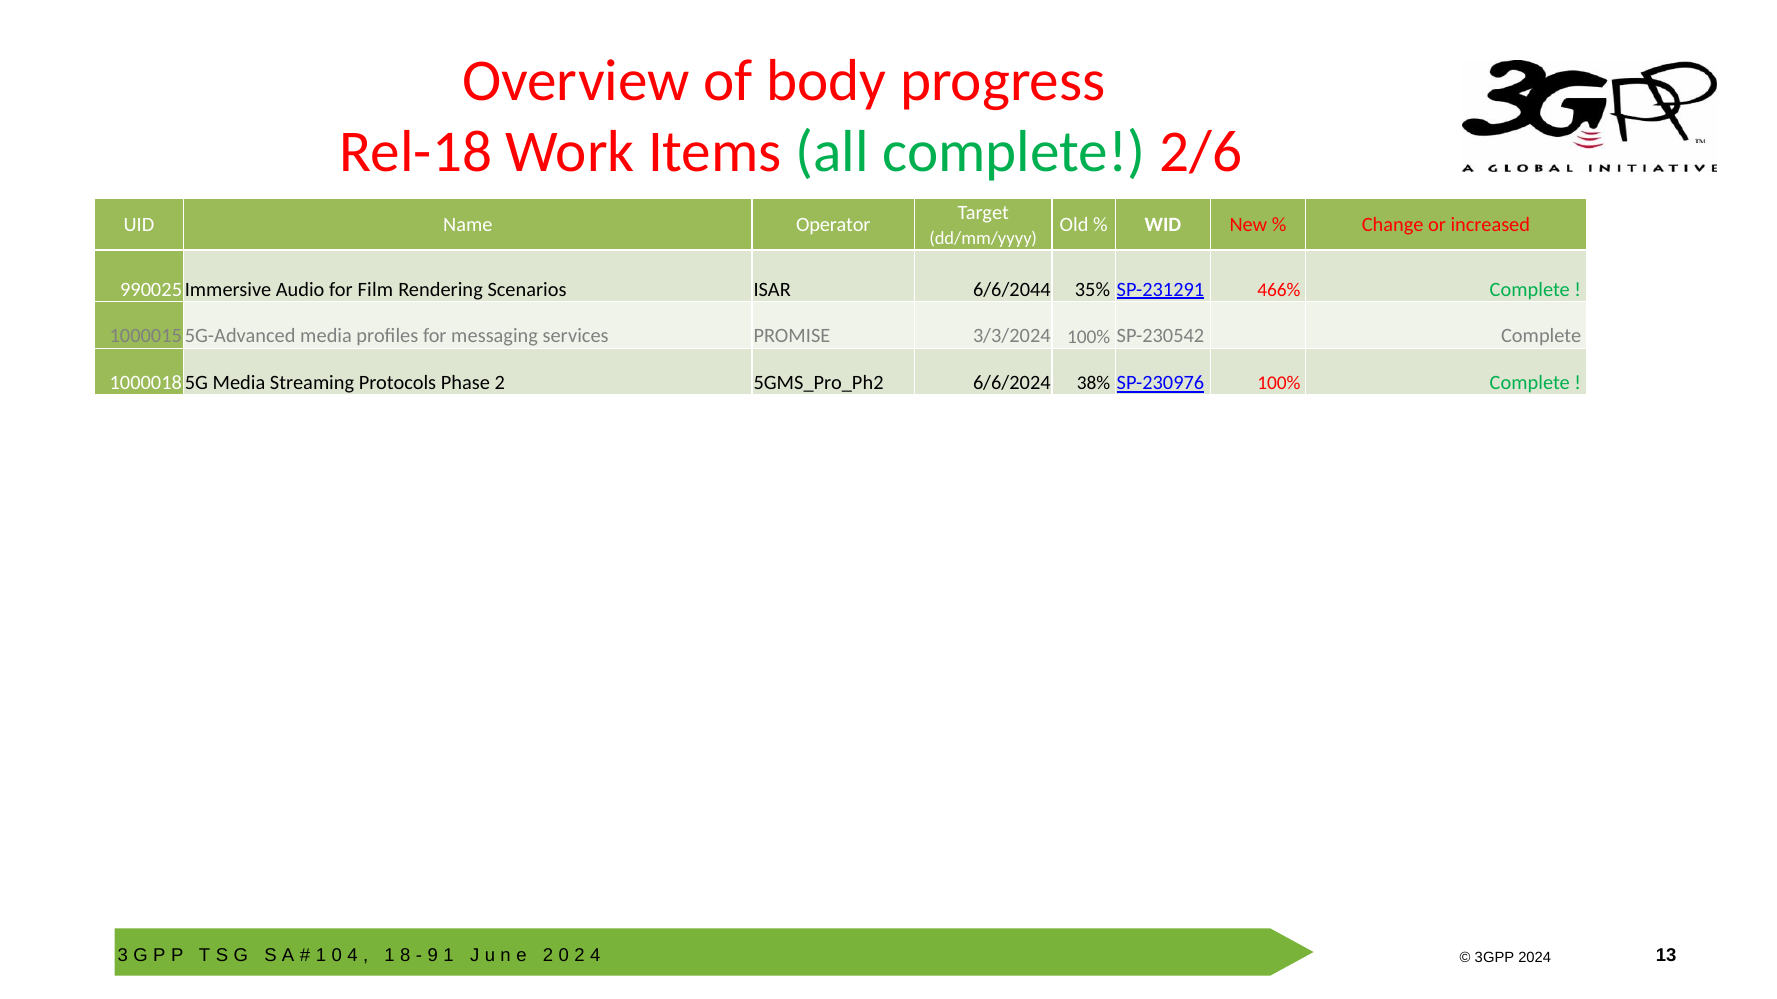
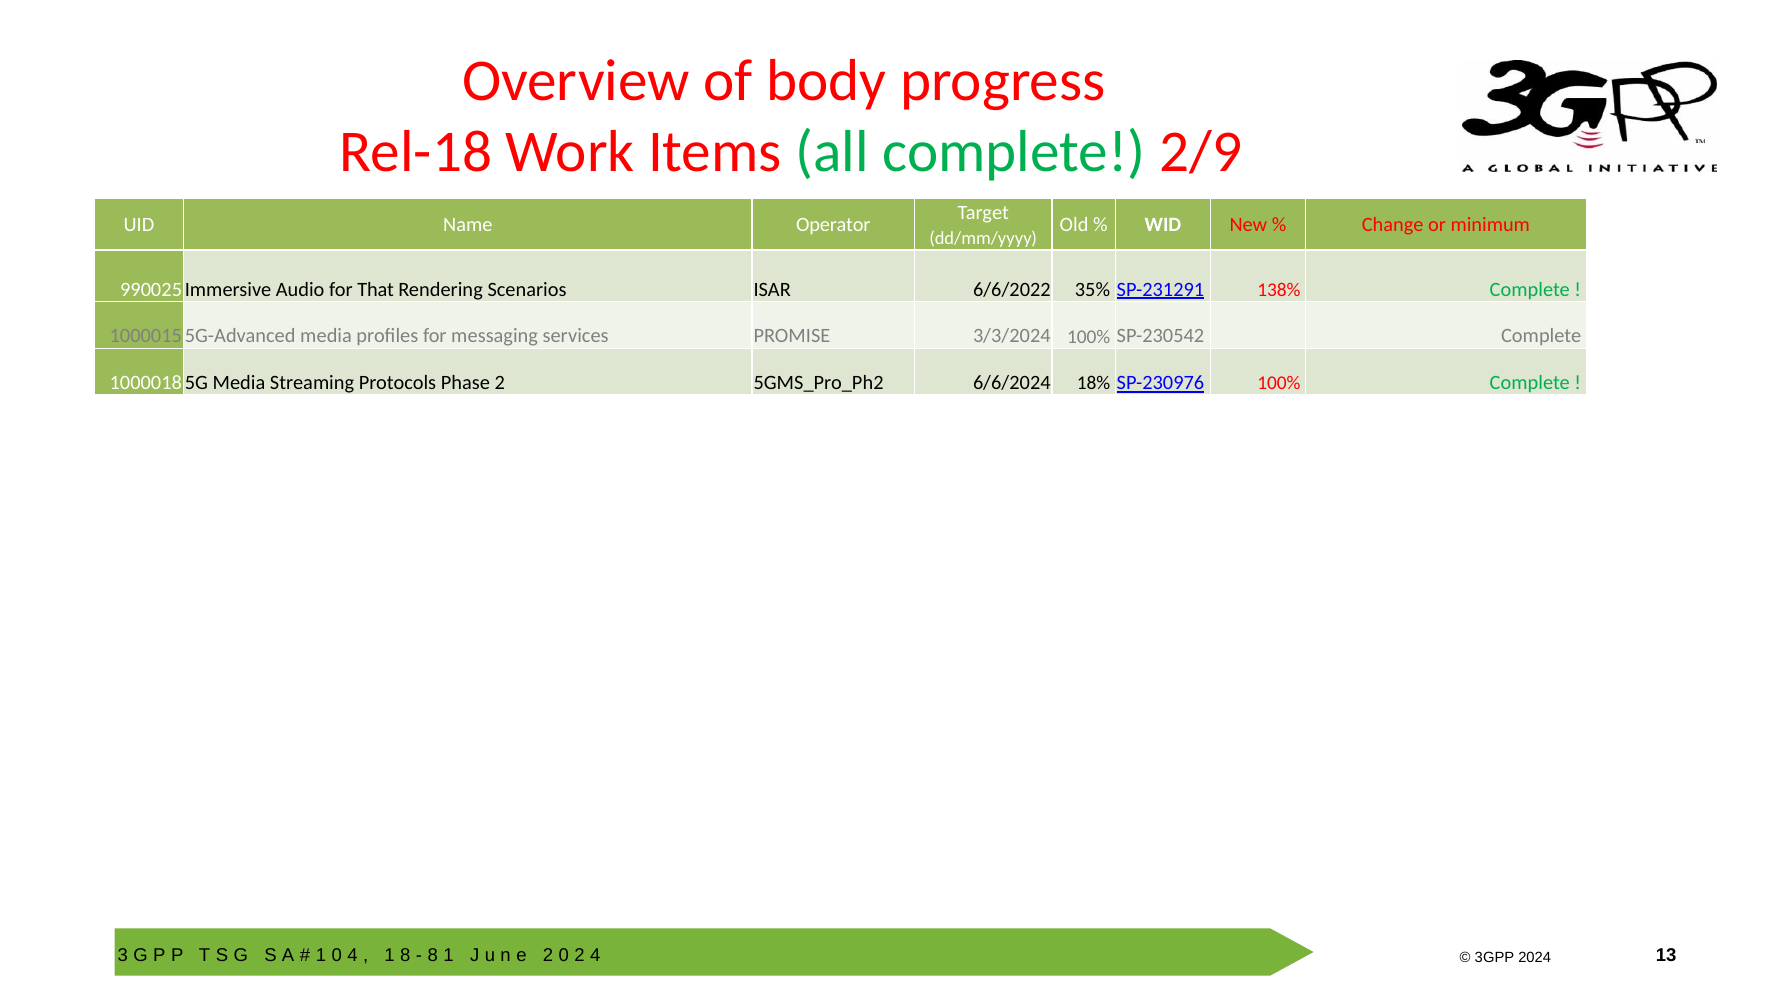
2/6: 2/6 -> 2/9
increased: increased -> minimum
Film: Film -> That
6/6/2044: 6/6/2044 -> 6/6/2022
466%: 466% -> 138%
38%: 38% -> 18%
9 at (433, 956): 9 -> 8
